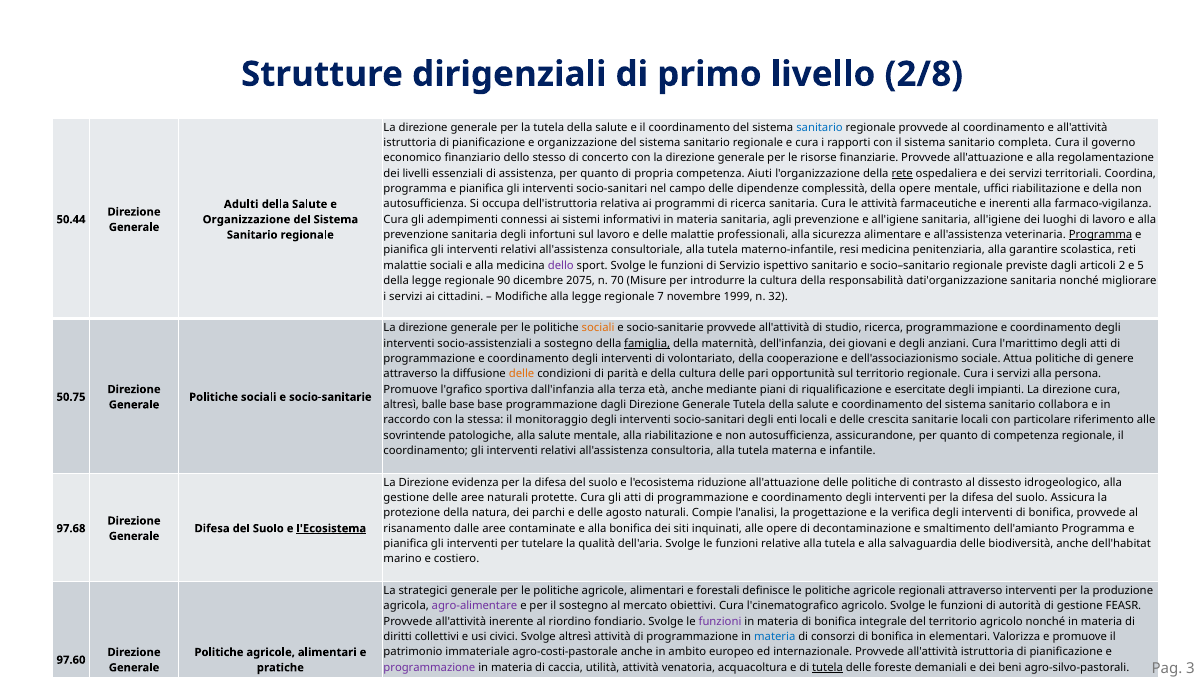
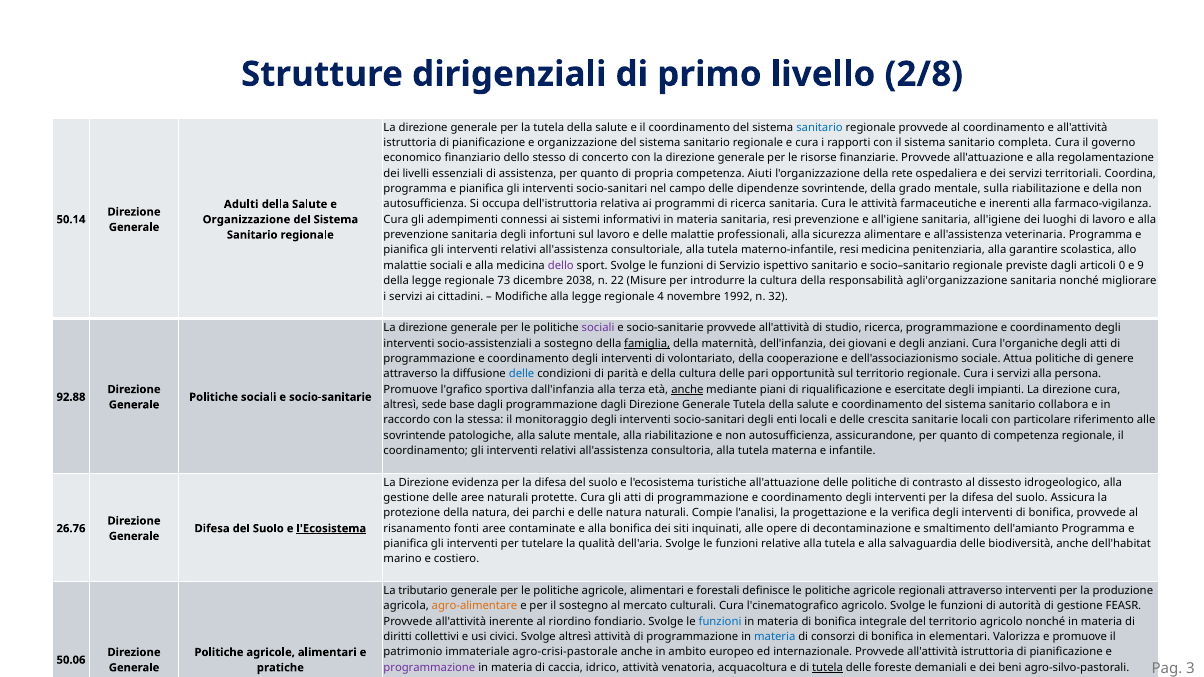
rete underline: present -> none
dipendenze complessità: complessità -> sovrintende
della opere: opere -> grado
uffici: uffici -> sulla
sanitaria agli: agli -> resi
50.44: 50.44 -> 50.14
Programma at (1100, 235) underline: present -> none
reti: reti -> allo
2: 2 -> 0
5: 5 -> 9
90: 90 -> 73
2075: 2075 -> 2038
70: 70 -> 22
dati'organizzazione: dati'organizzazione -> agli'organizzazione
7: 7 -> 4
1999: 1999 -> 1992
sociali at (598, 328) colour: orange -> purple
l'marittimo: l'marittimo -> l'organiche
delle at (522, 374) colour: orange -> blue
anche at (687, 389) underline: none -> present
50.75: 50.75 -> 92.88
balle: balle -> sede
base base: base -> dagli
riduzione: riduzione -> turistiche
delle agosto: agosto -> natura
dalle: dalle -> fonti
97.68: 97.68 -> 26.76
strategici: strategici -> tributario
agro-alimentare colour: purple -> orange
obiettivi: obiettivi -> culturali
funzioni at (720, 622) colour: purple -> blue
agro-costi-pastorale: agro-costi-pastorale -> agro-crisi-pastorale
97.60: 97.60 -> 50.06
utilità: utilità -> idrico
